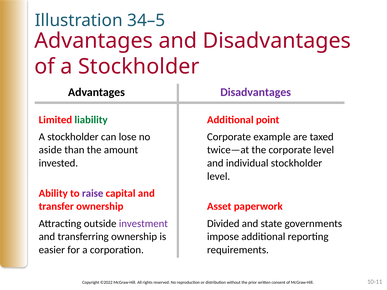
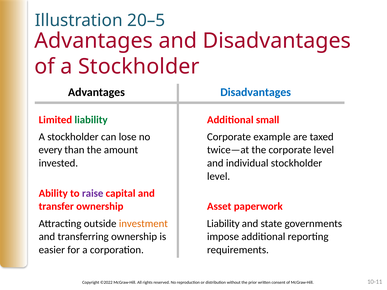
34–5: 34–5 -> 20–5
Disadvantages at (256, 92) colour: purple -> blue
point: point -> small
aside: aside -> every
investment colour: purple -> orange
Divided at (223, 224): Divided -> Liability
